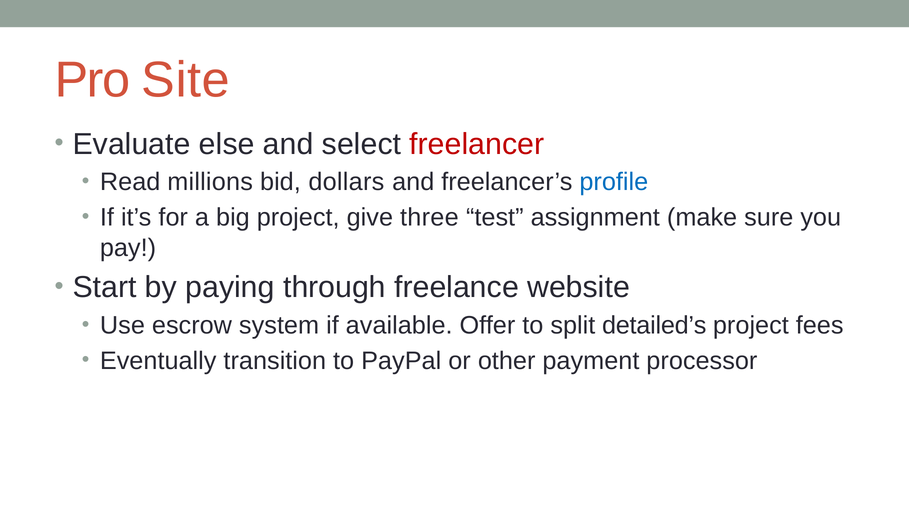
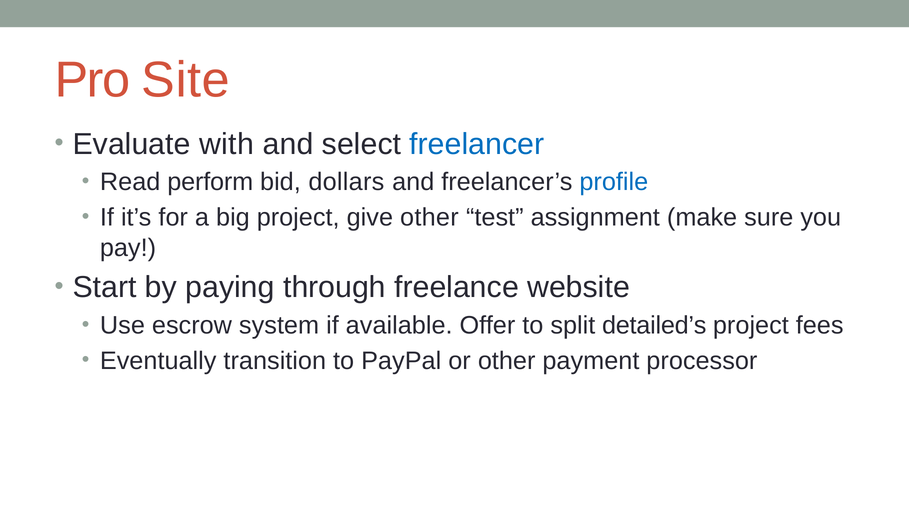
else: else -> with
freelancer colour: red -> blue
millions: millions -> perform
give three: three -> other
